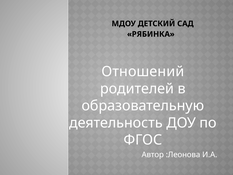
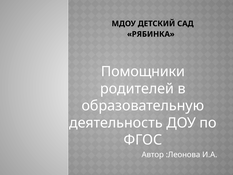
Отношений: Отношений -> Помощники
